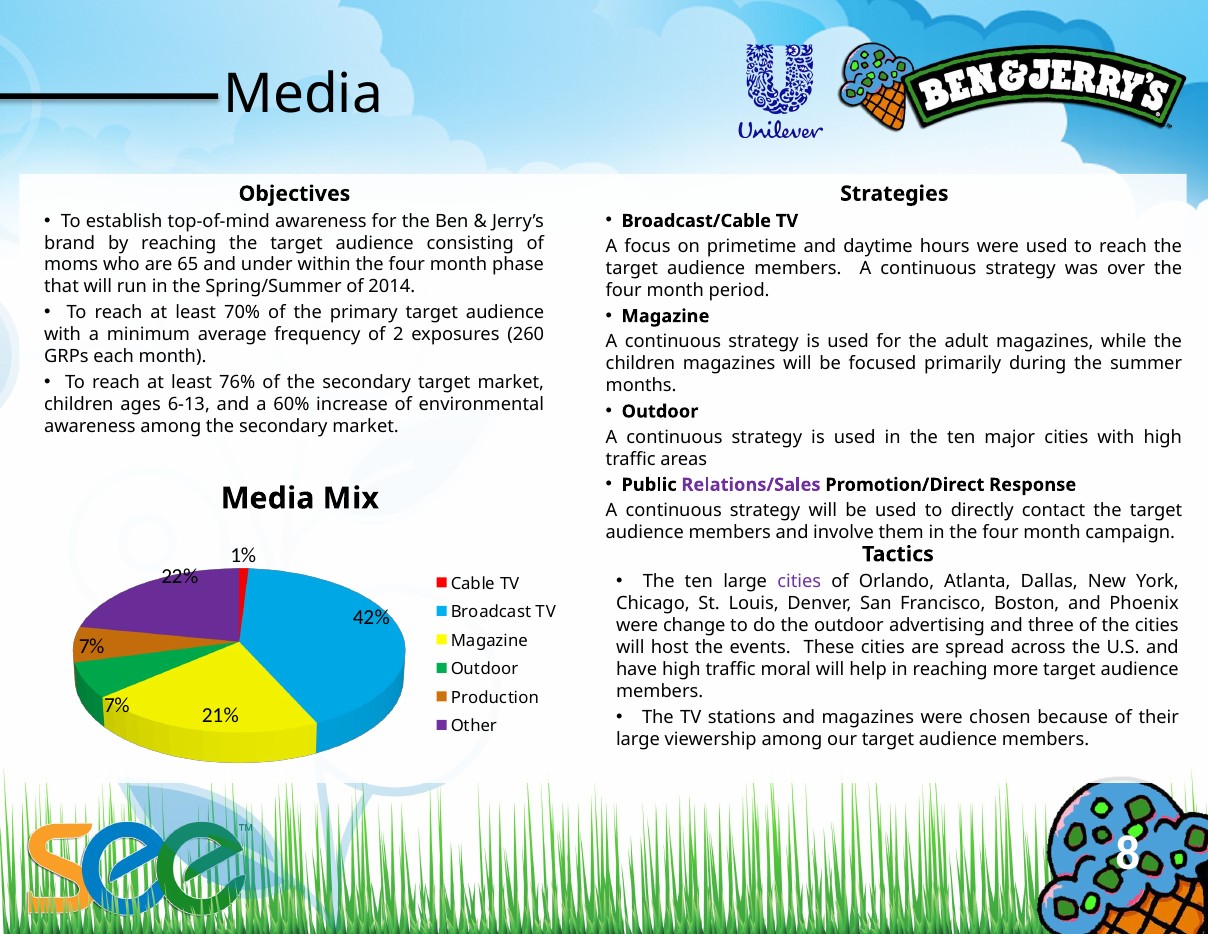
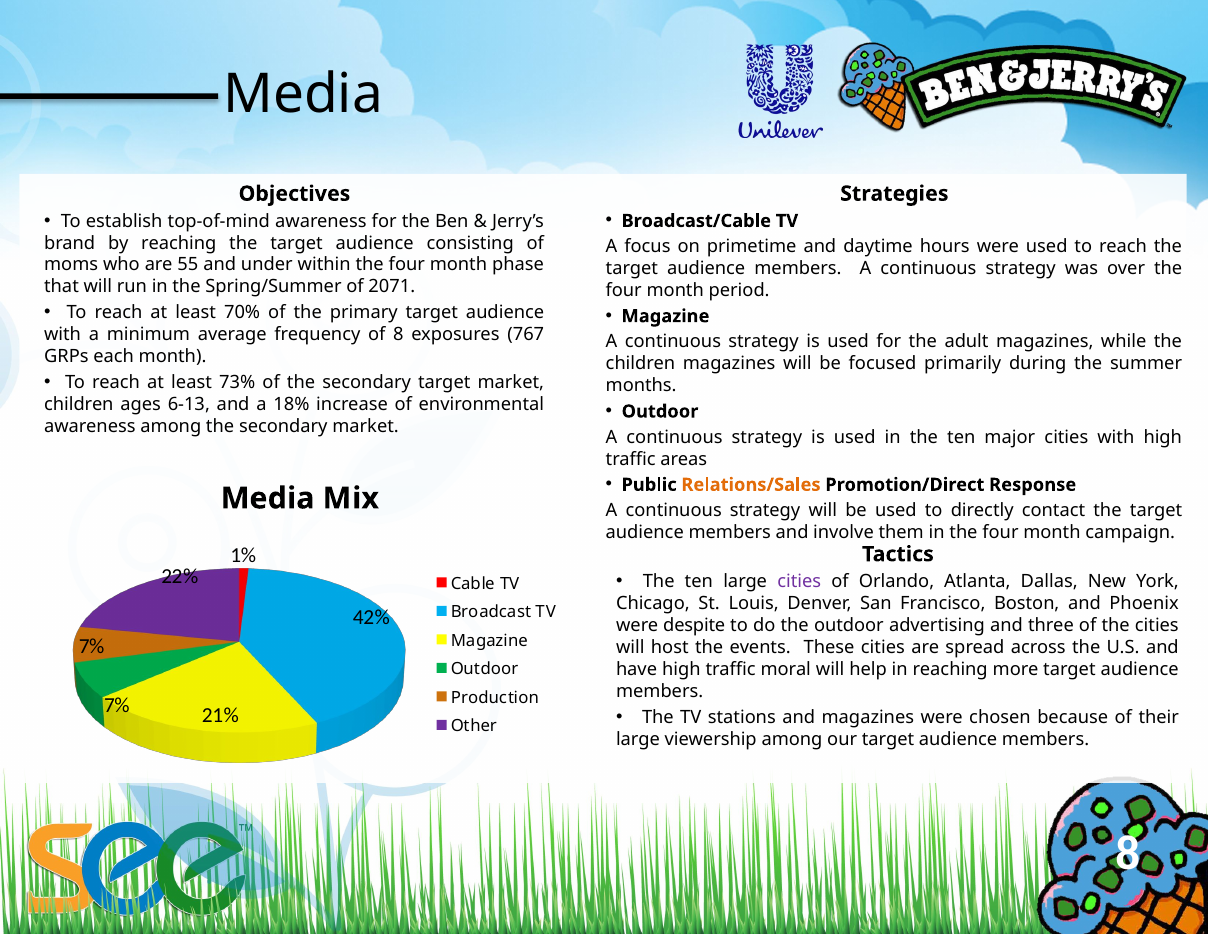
65: 65 -> 55
2014: 2014 -> 2071
of 2: 2 -> 8
260: 260 -> 767
76%: 76% -> 73%
60%: 60% -> 18%
Relations/Sales colour: purple -> orange
change: change -> despite
